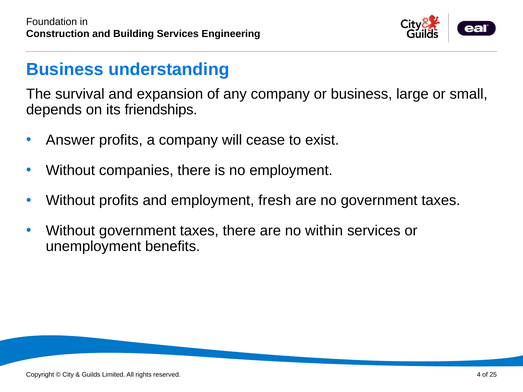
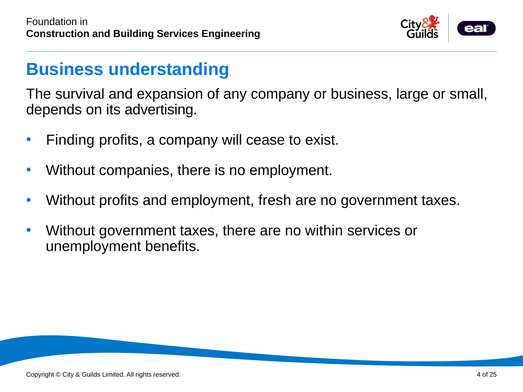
friendships: friendships -> advertising
Answer: Answer -> Finding
